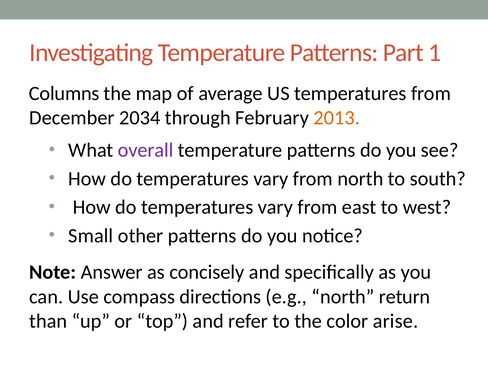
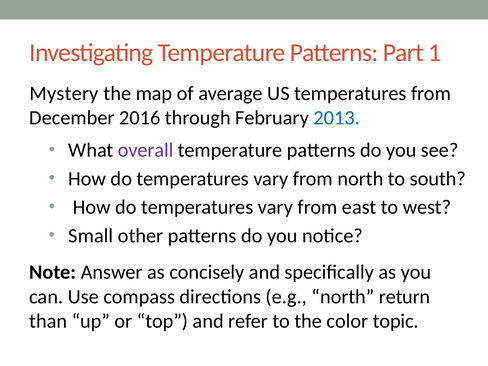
Columns: Columns -> Mystery
2034: 2034 -> 2016
2013 colour: orange -> blue
arise: arise -> topic
